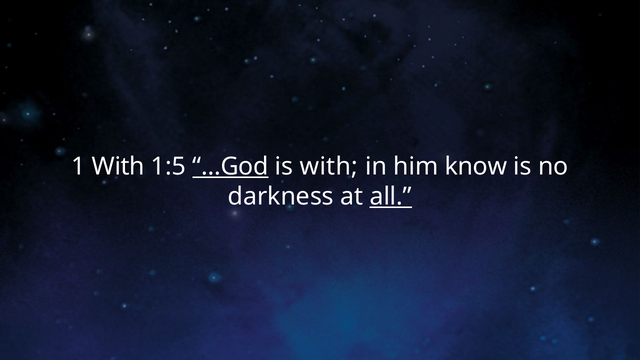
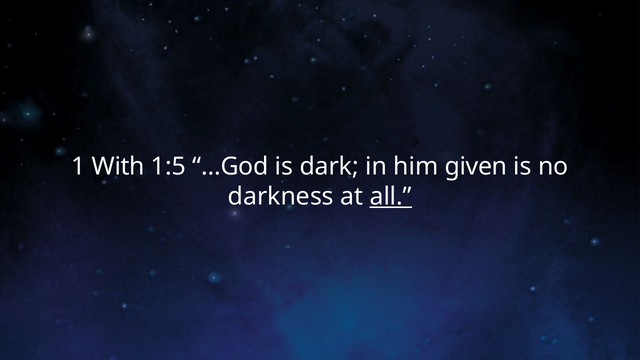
...God underline: present -> none
is with: with -> dark
know: know -> given
